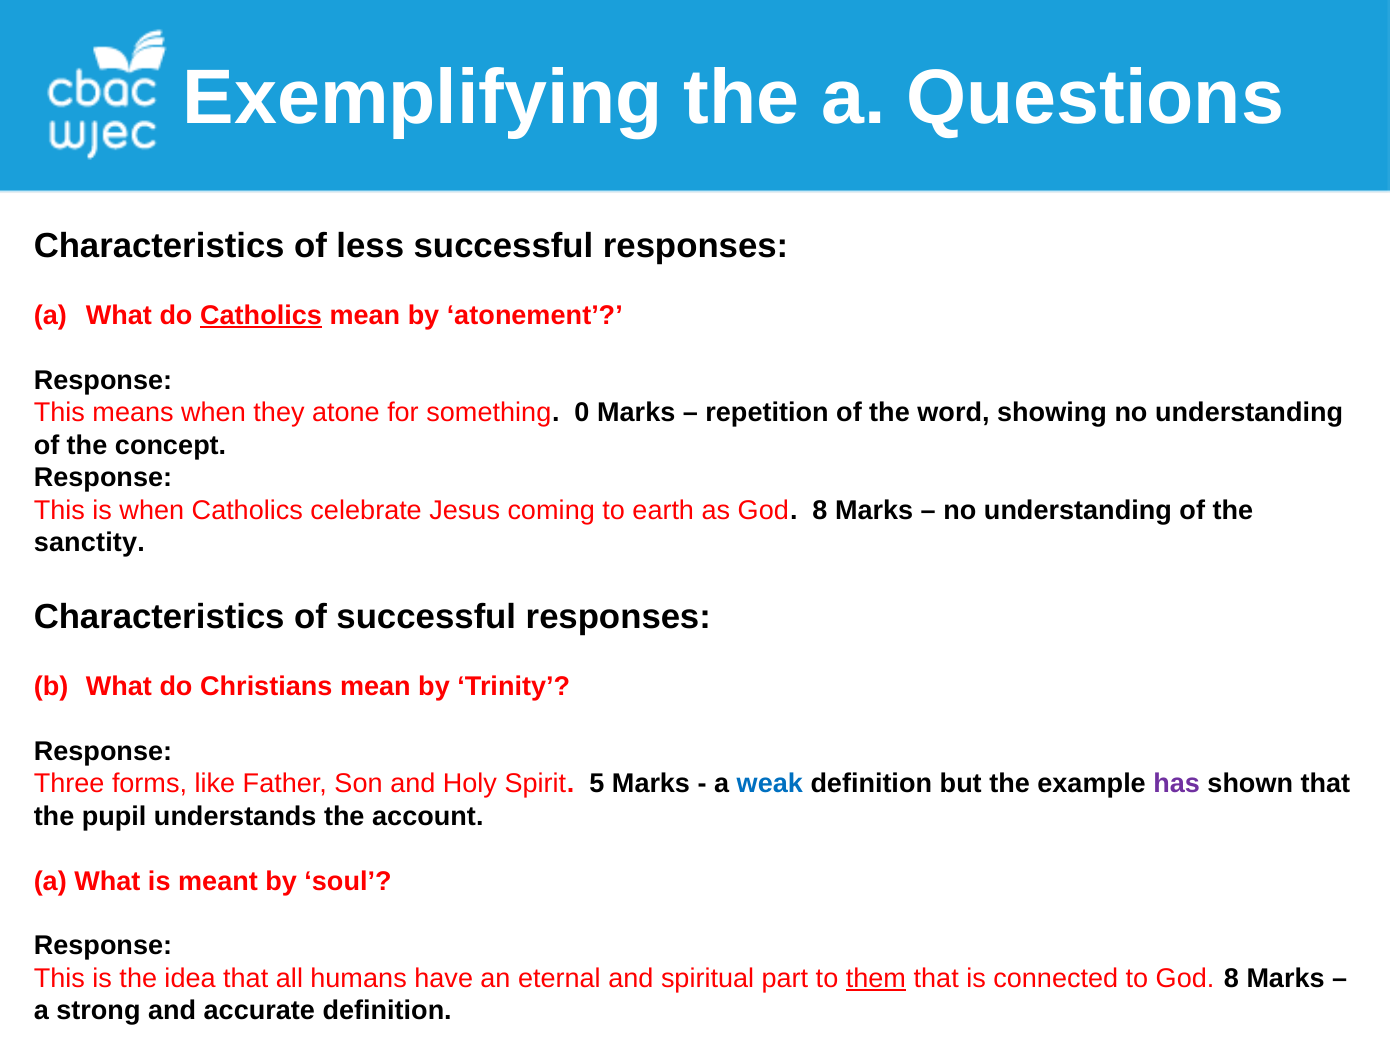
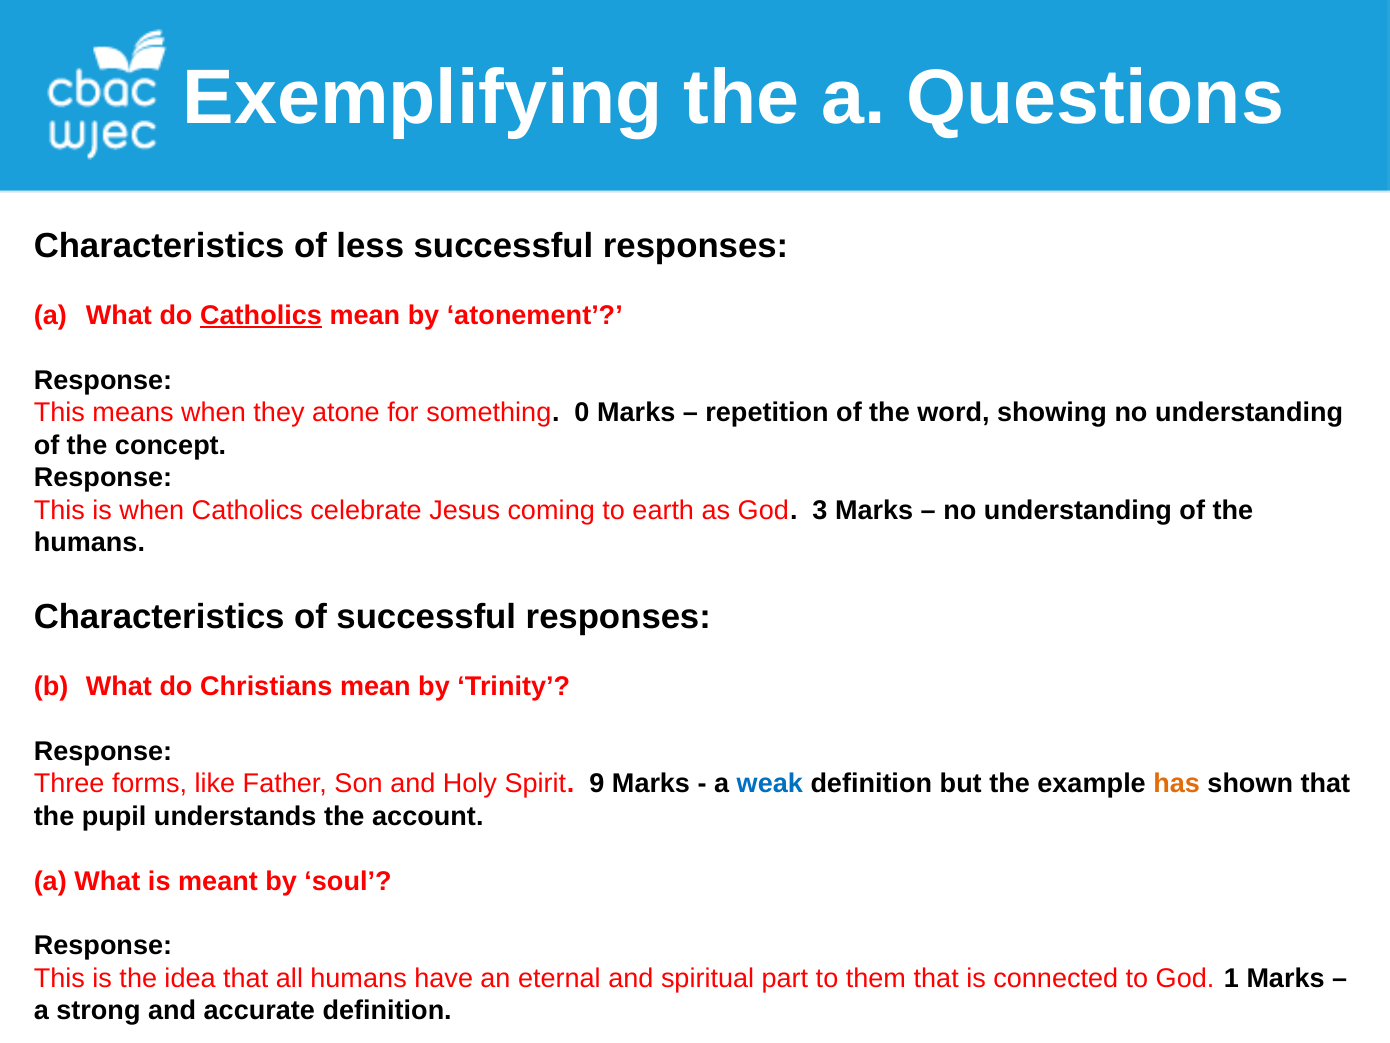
as God 8: 8 -> 3
sanctity at (89, 542): sanctity -> humans
5: 5 -> 9
has colour: purple -> orange
them underline: present -> none
to God 8: 8 -> 1
